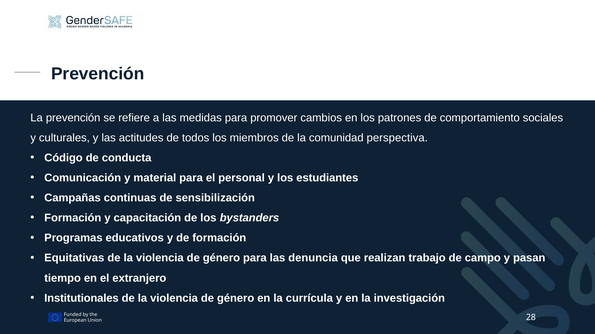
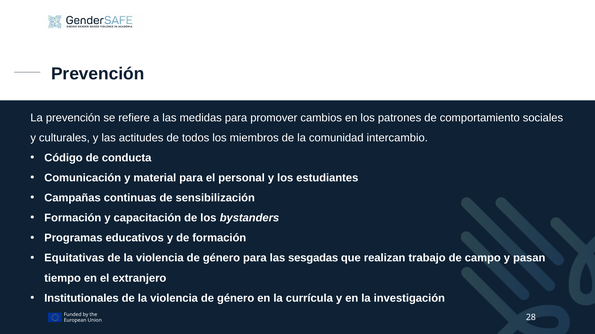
perspectiva: perspectiva -> intercambio
denuncia: denuncia -> sesgadas
